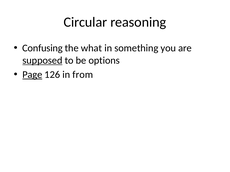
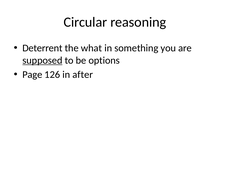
Confusing: Confusing -> Deterrent
Page underline: present -> none
from: from -> after
